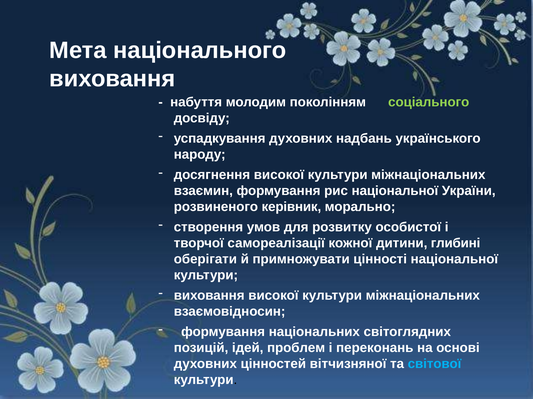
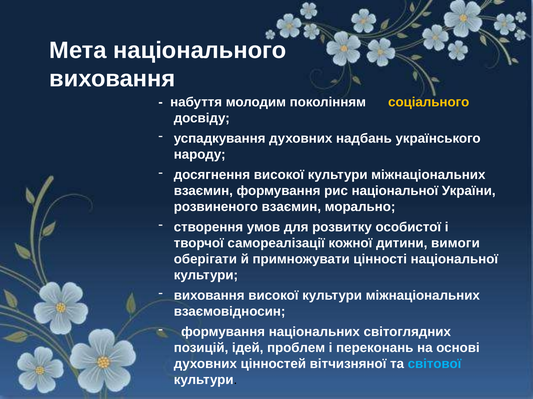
соціального colour: light green -> yellow
розвиненого керівник: керівник -> взаємин
глибині: глибині -> вимоги
